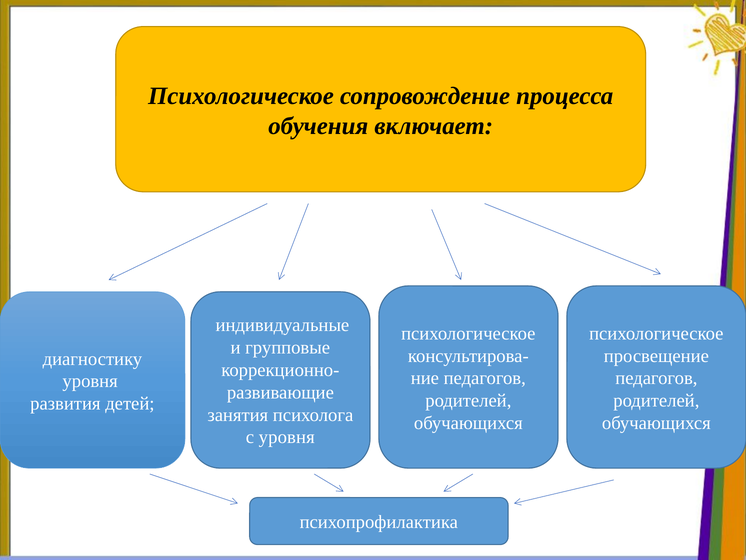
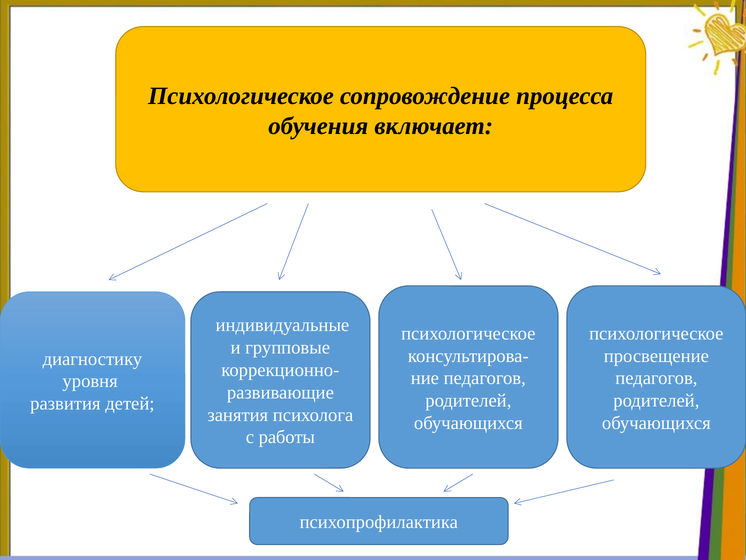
с уровня: уровня -> работы
